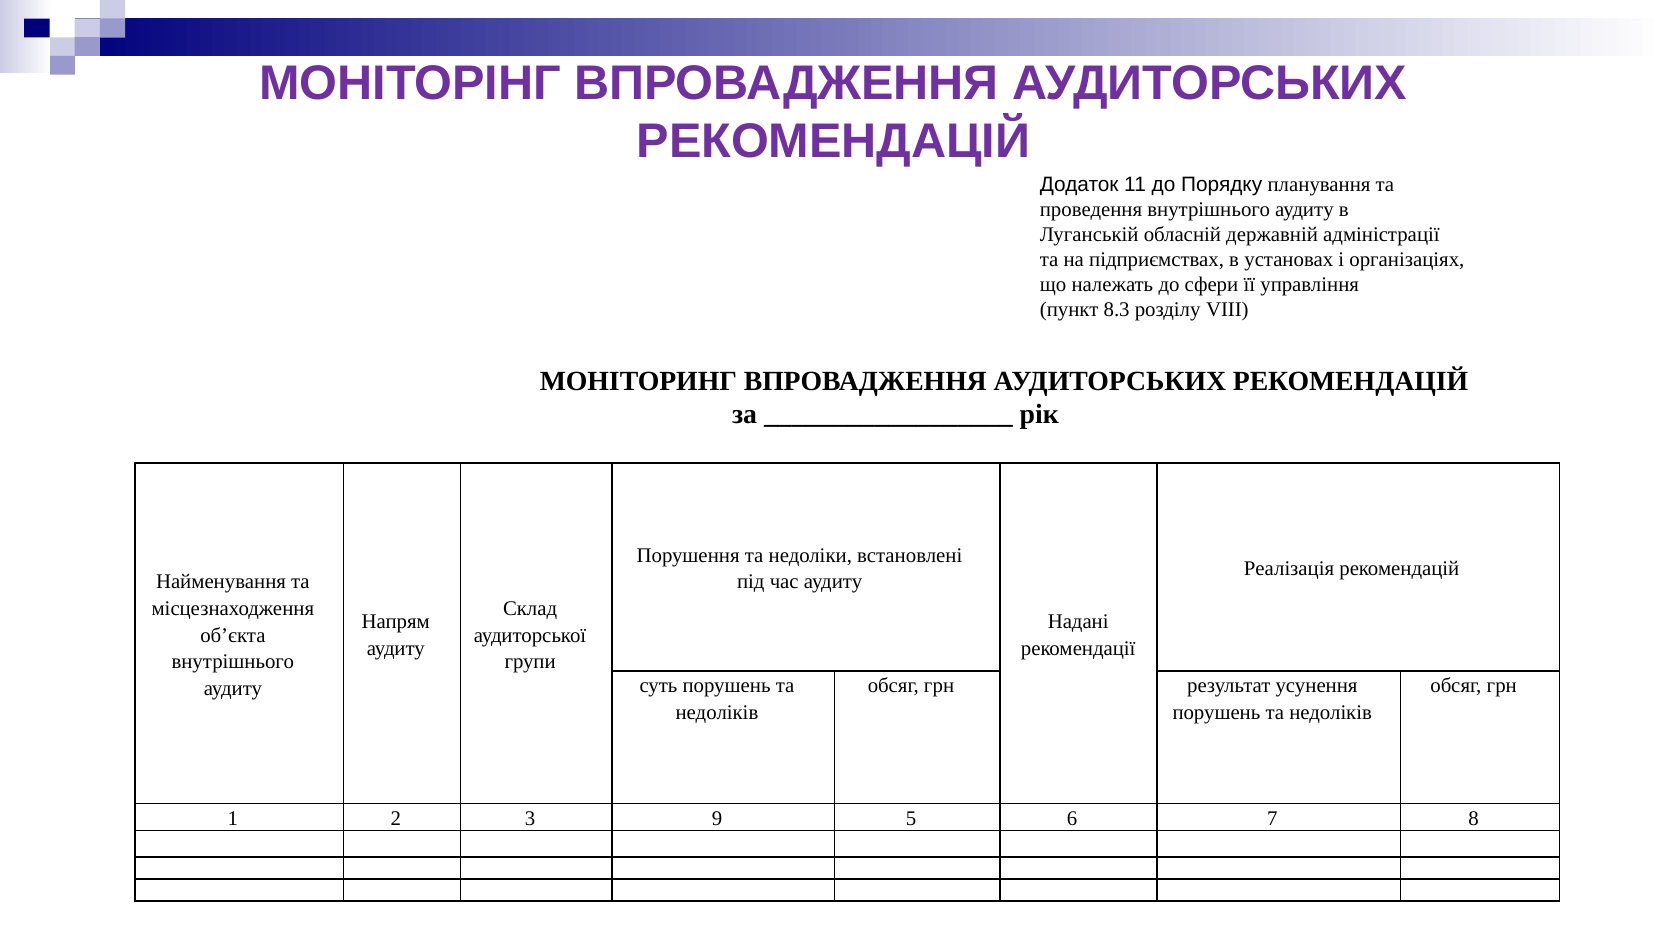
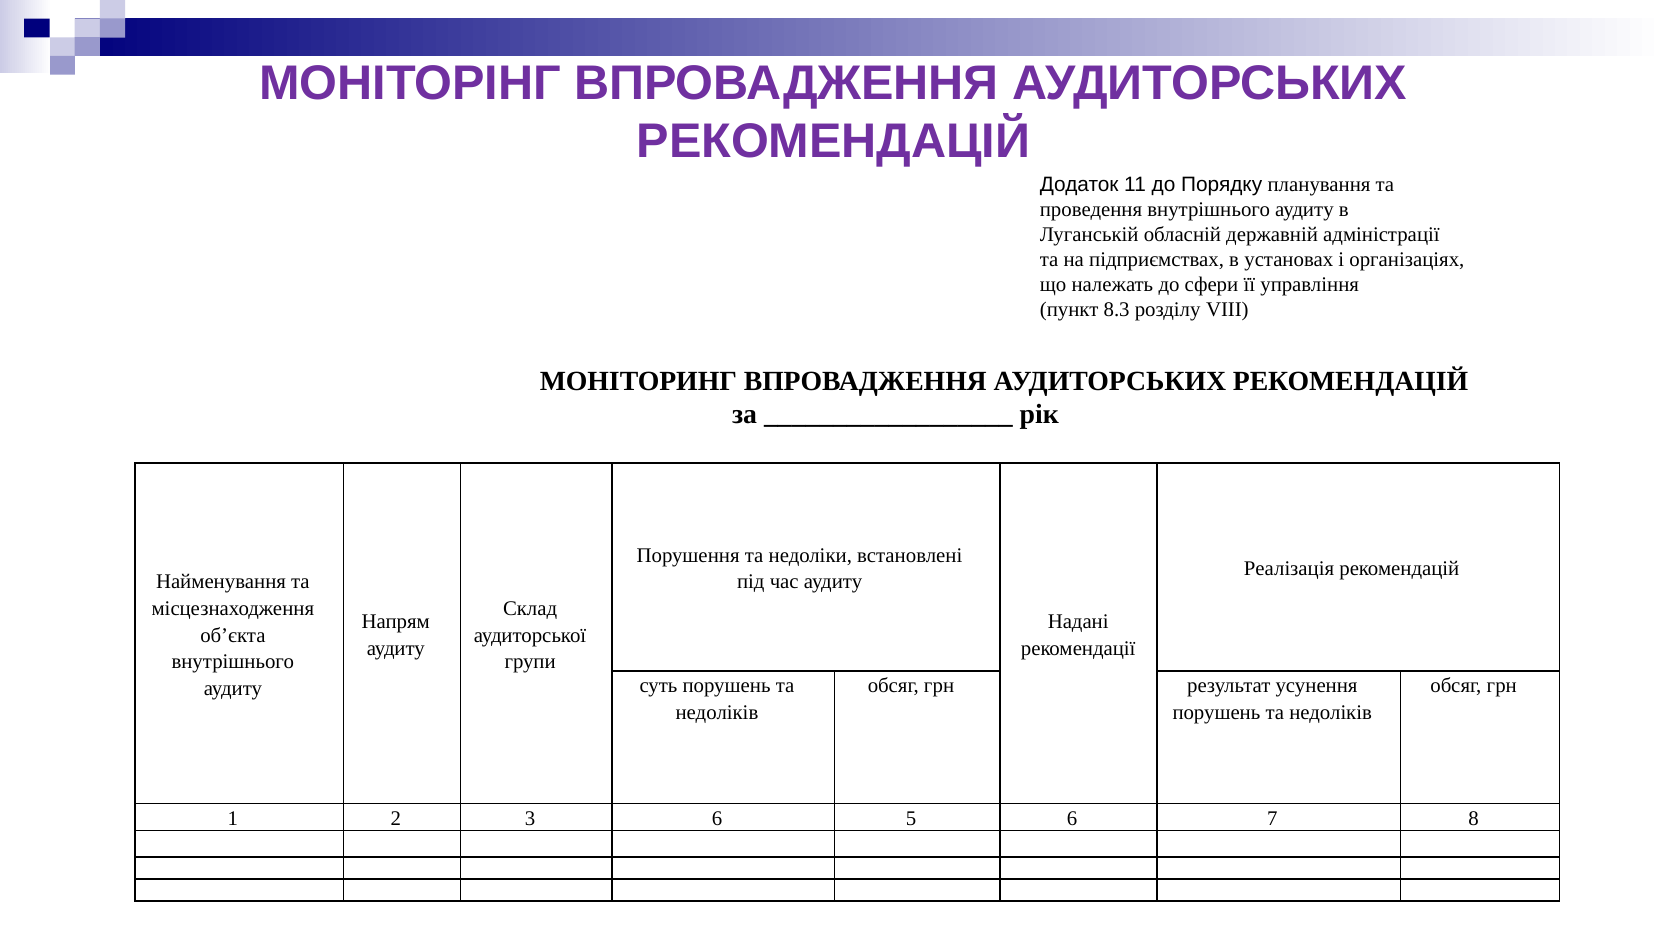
3 9: 9 -> 6
